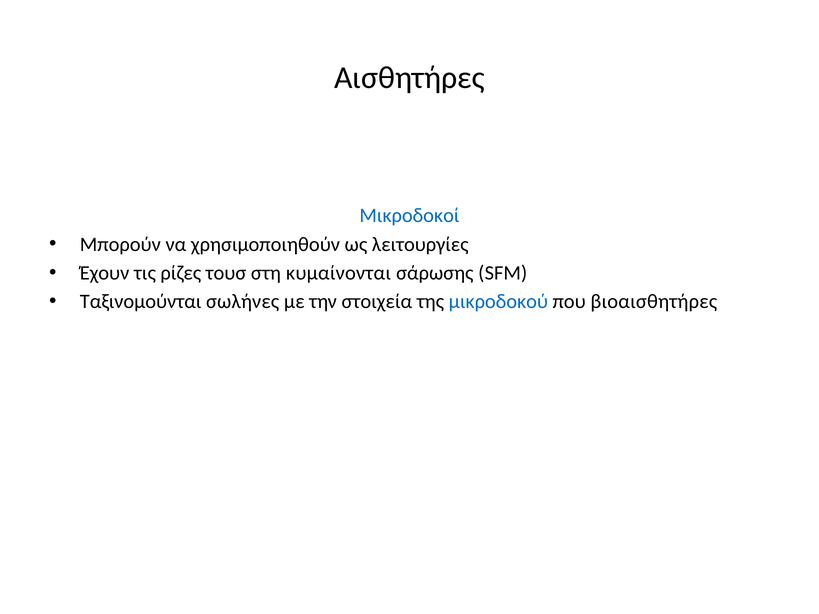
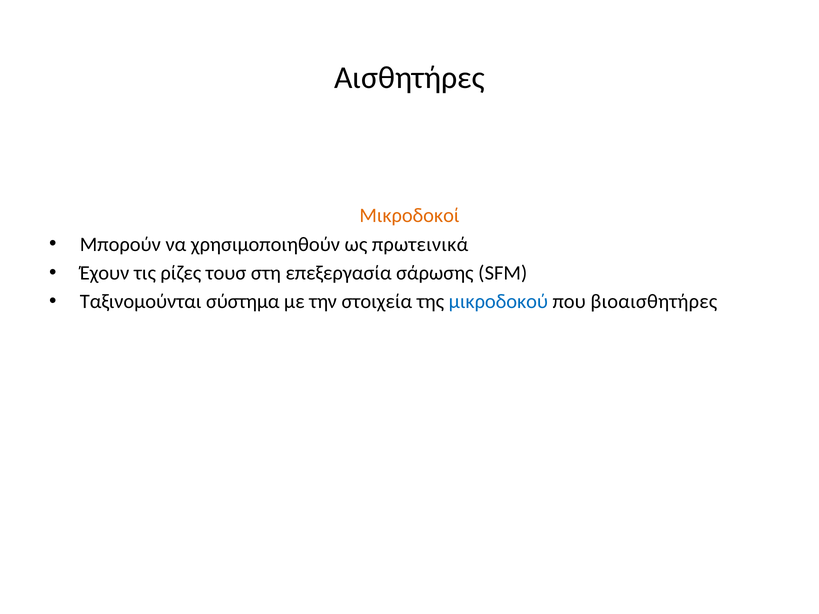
Μικροδοκοί colour: blue -> orange
λειτουργίες: λειτουργίες -> πρωτεινικά
κυμαίνονται: κυμαίνονται -> επεξεργασία
σωλήνες: σωλήνες -> σύστημα
